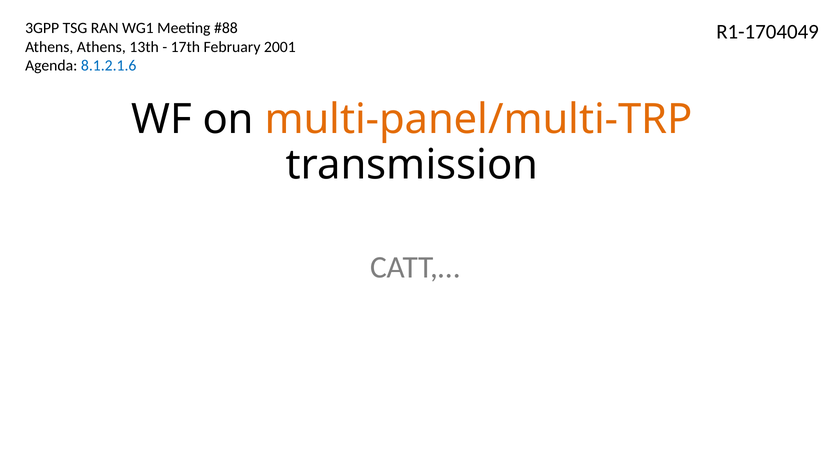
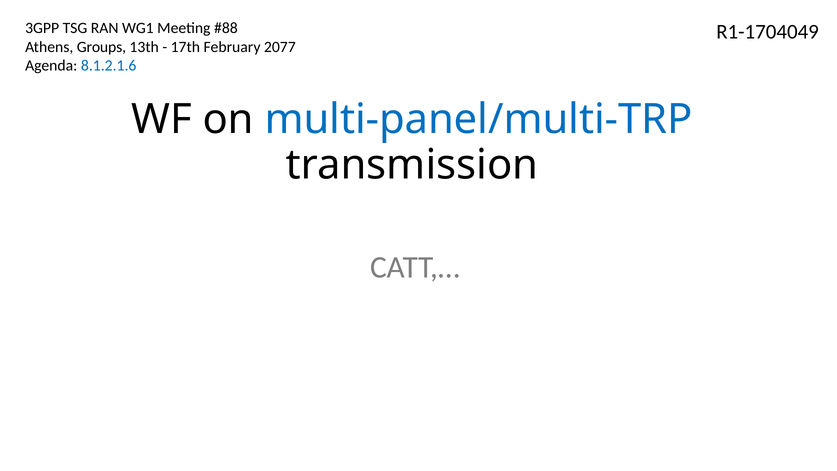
Athens Athens: Athens -> Groups
2001: 2001 -> 2077
multi-panel/multi-TRP colour: orange -> blue
